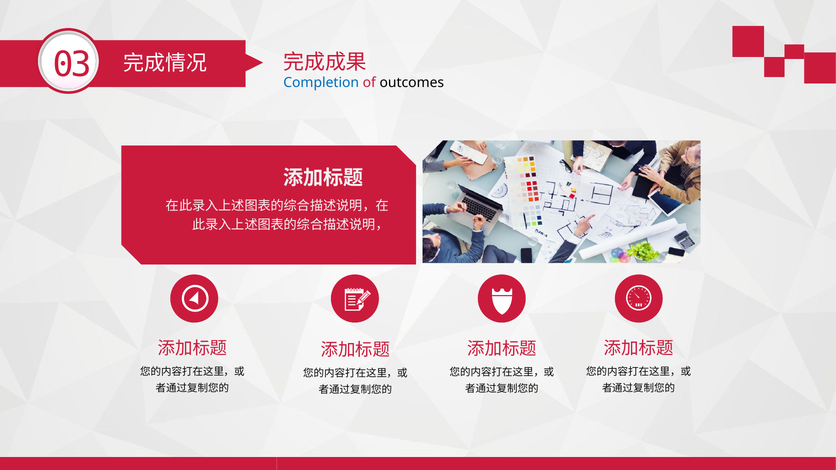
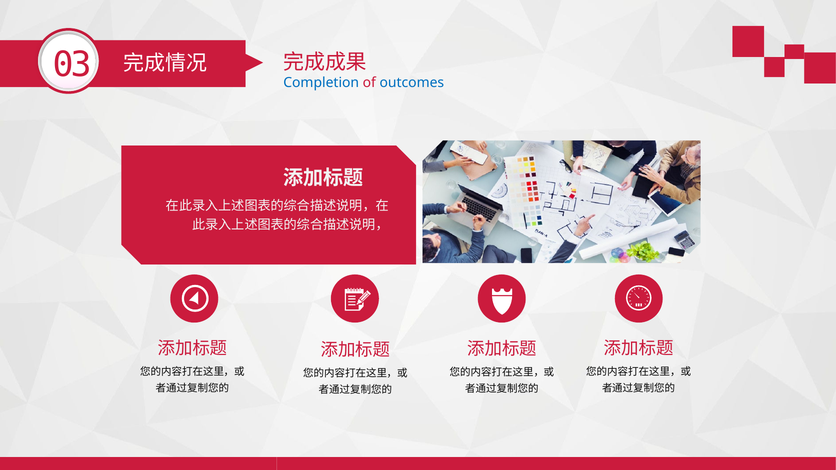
outcomes colour: black -> blue
